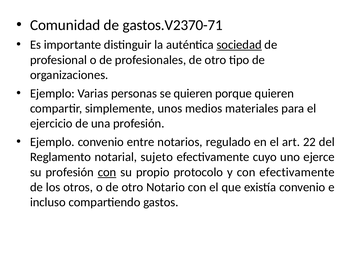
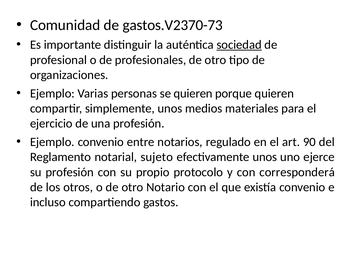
gastos.V2370-71: gastos.V2370-71 -> gastos.V2370-73
22: 22 -> 90
efectivamente cuyo: cuyo -> unos
con at (107, 172) underline: present -> none
con efectivamente: efectivamente -> corresponderá
